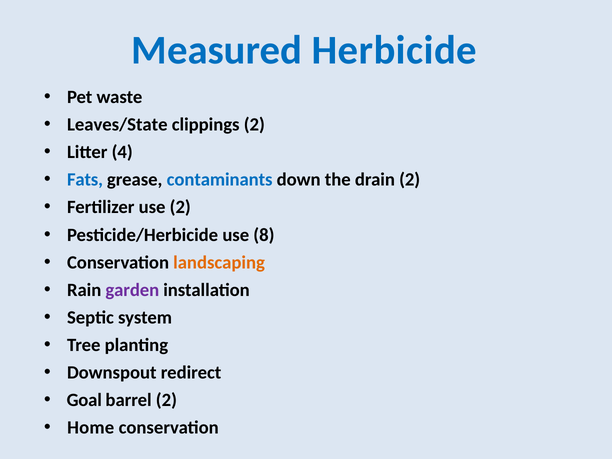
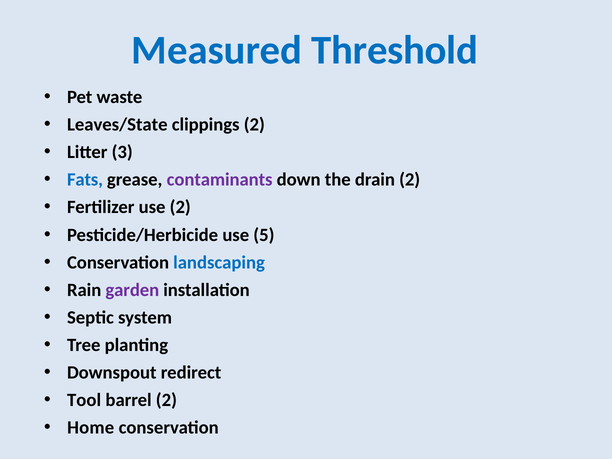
Herbicide: Herbicide -> Threshold
4: 4 -> 3
contaminants colour: blue -> purple
8: 8 -> 5
landscaping colour: orange -> blue
Goal: Goal -> Tool
